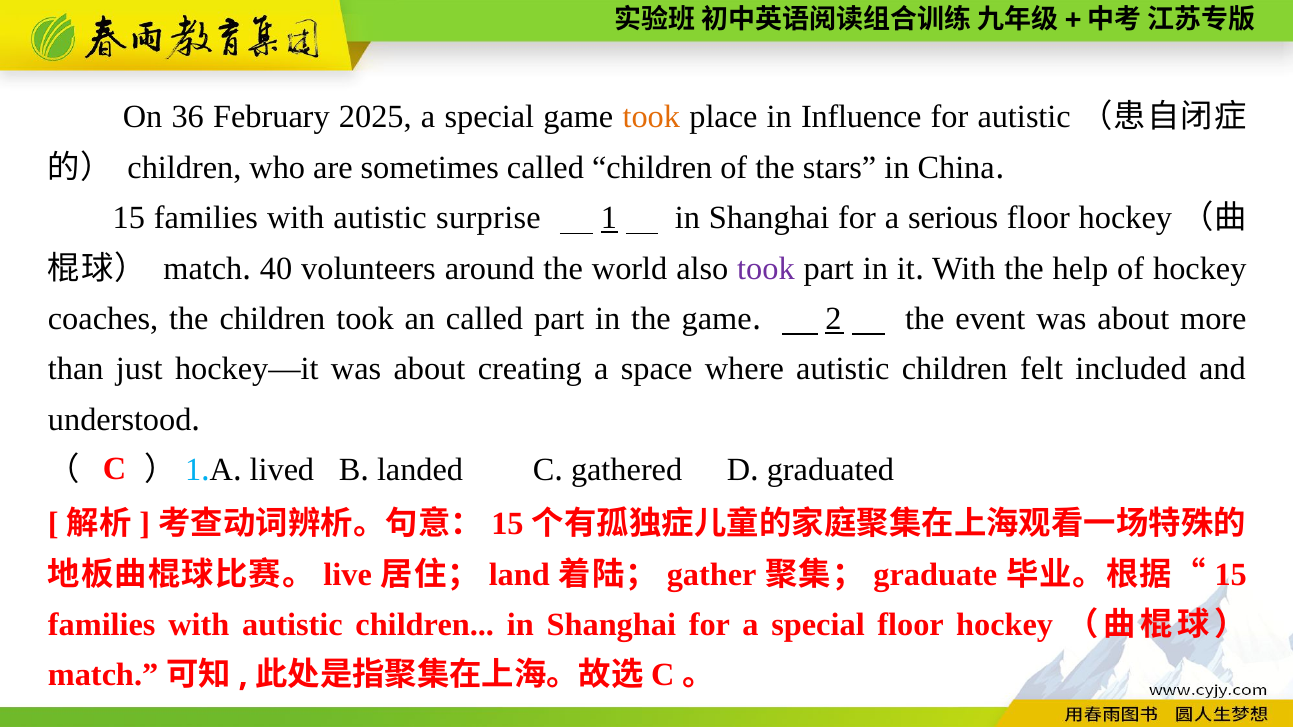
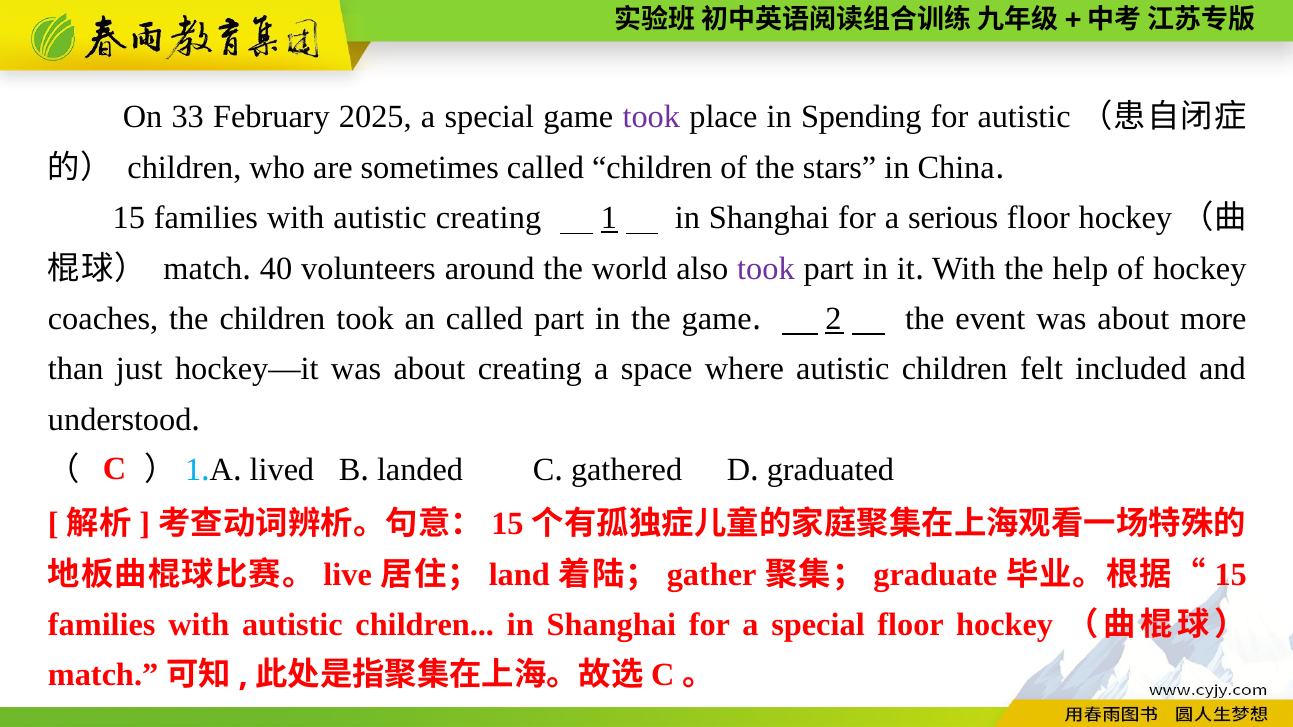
36: 36 -> 33
took at (651, 117) colour: orange -> purple
Influence: Influence -> Spending
autistic surprise: surprise -> creating
